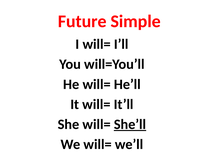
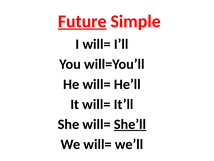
Future underline: none -> present
